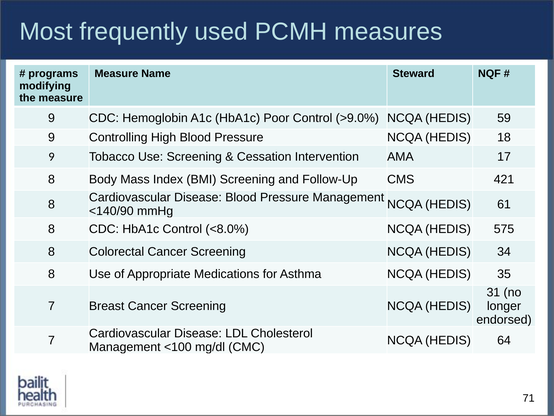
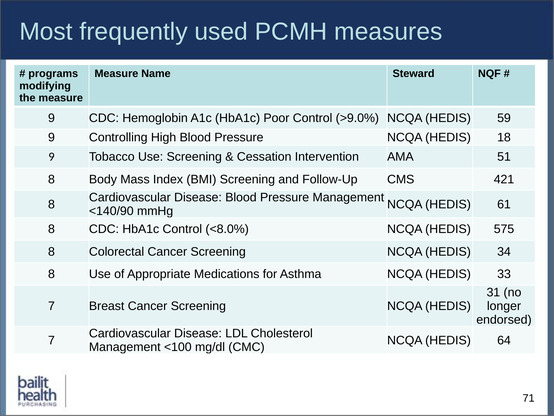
17: 17 -> 51
35: 35 -> 33
